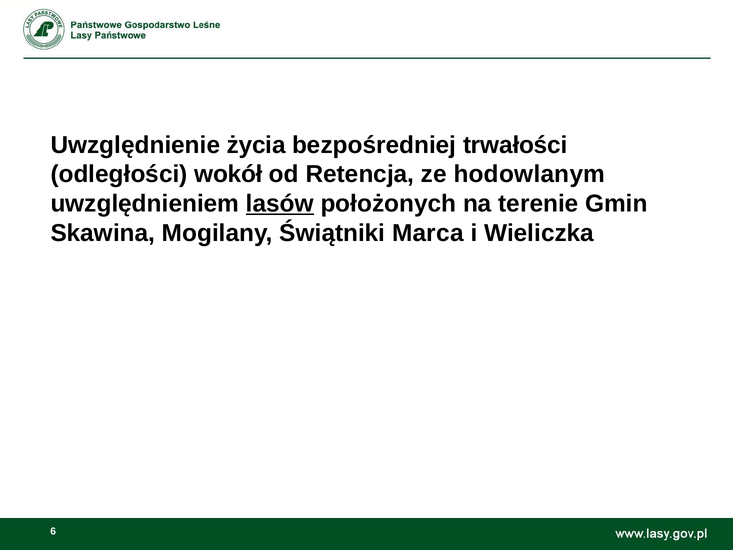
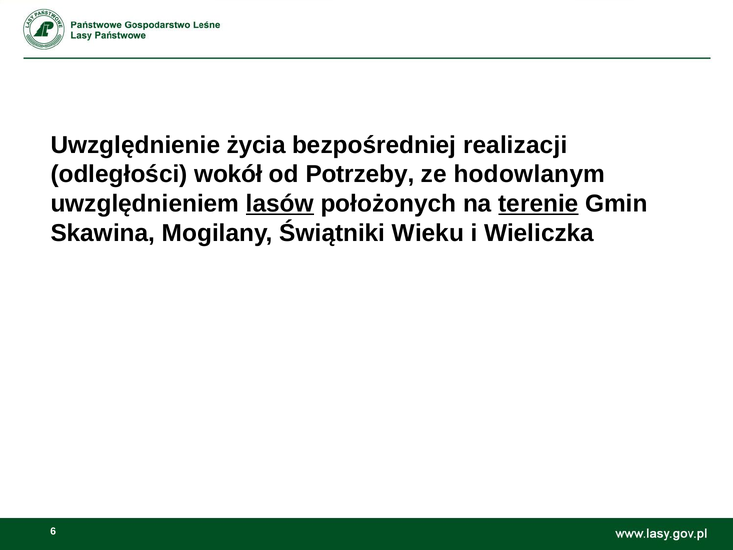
trwałości: trwałości -> realizacji
Retencja: Retencja -> Potrzeby
terenie underline: none -> present
Marca: Marca -> Wieku
